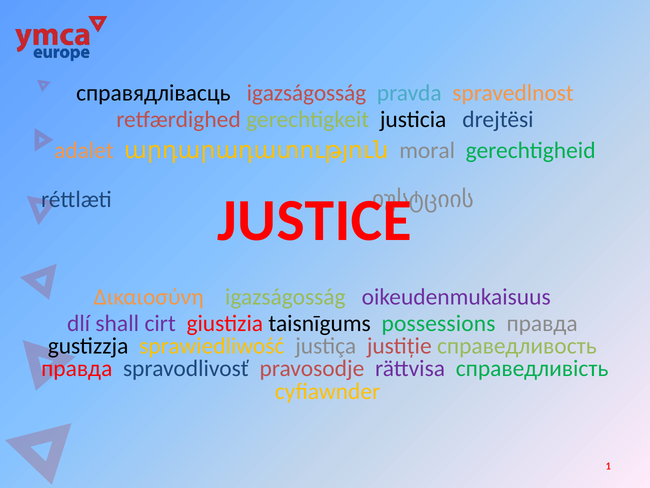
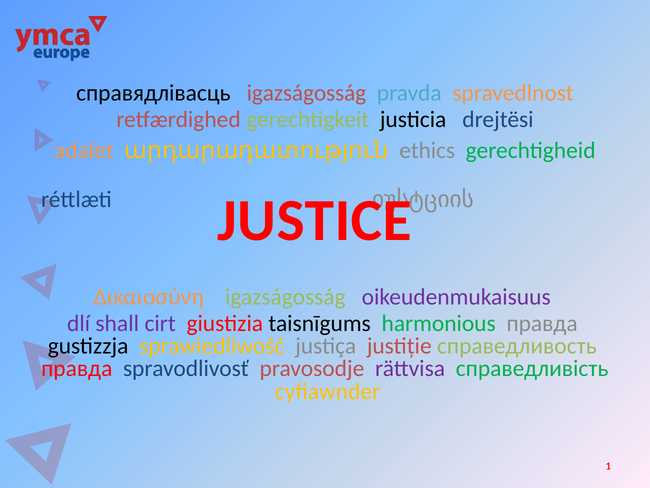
moral: moral -> ethics
possessions: possessions -> harmonious
